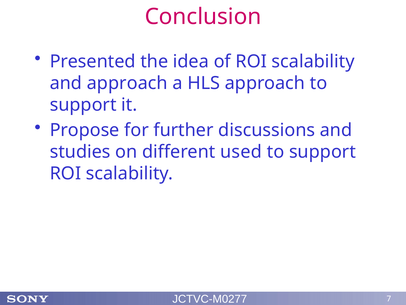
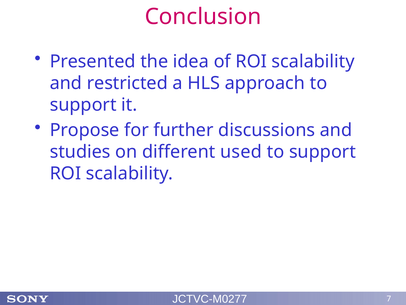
and approach: approach -> restricted
